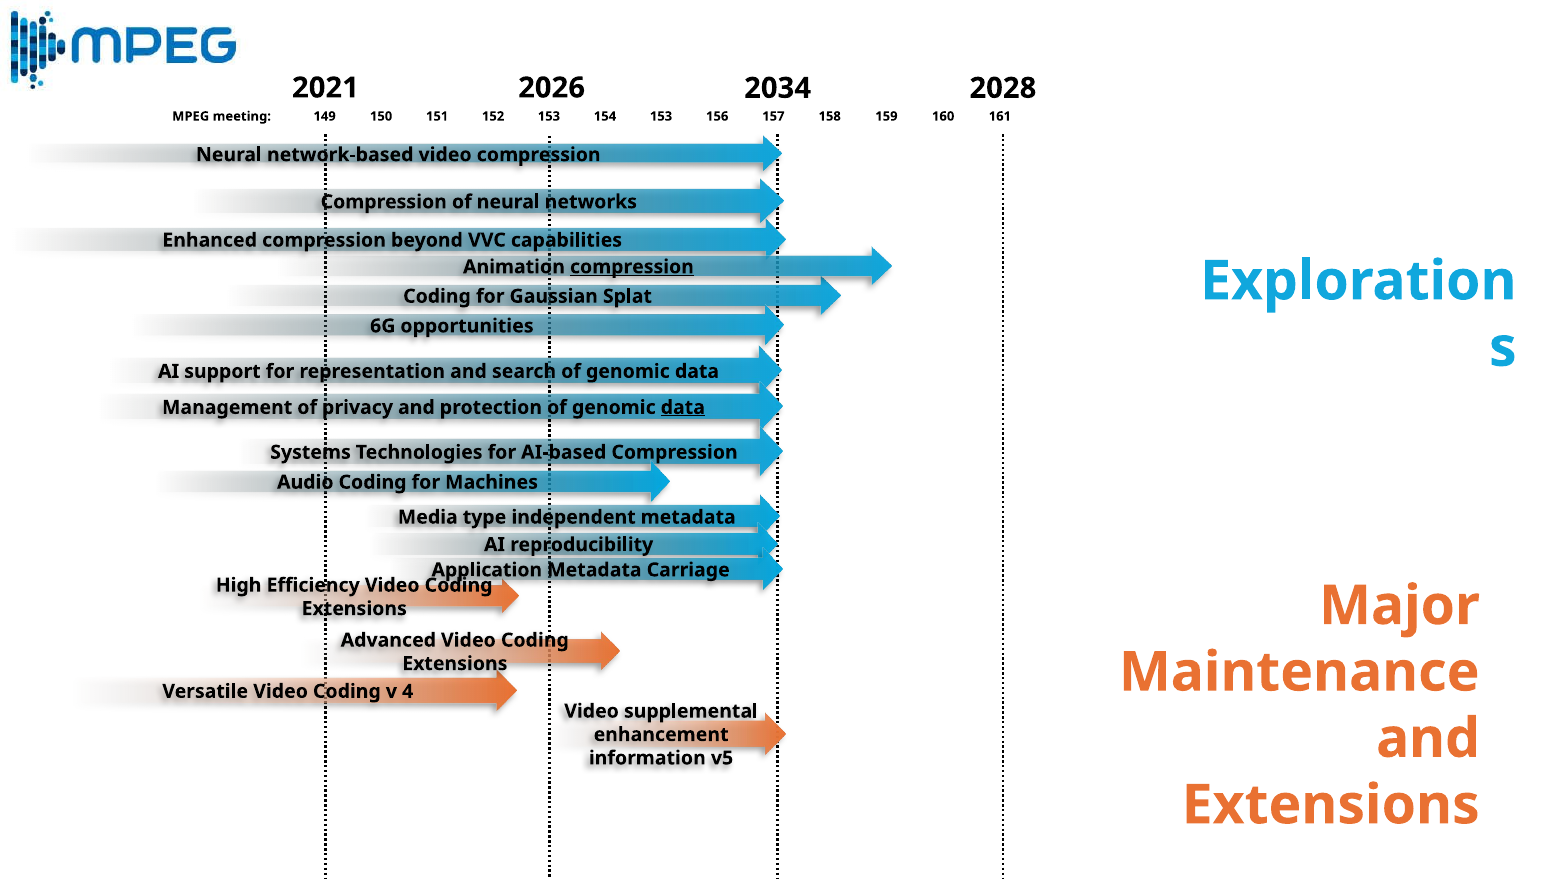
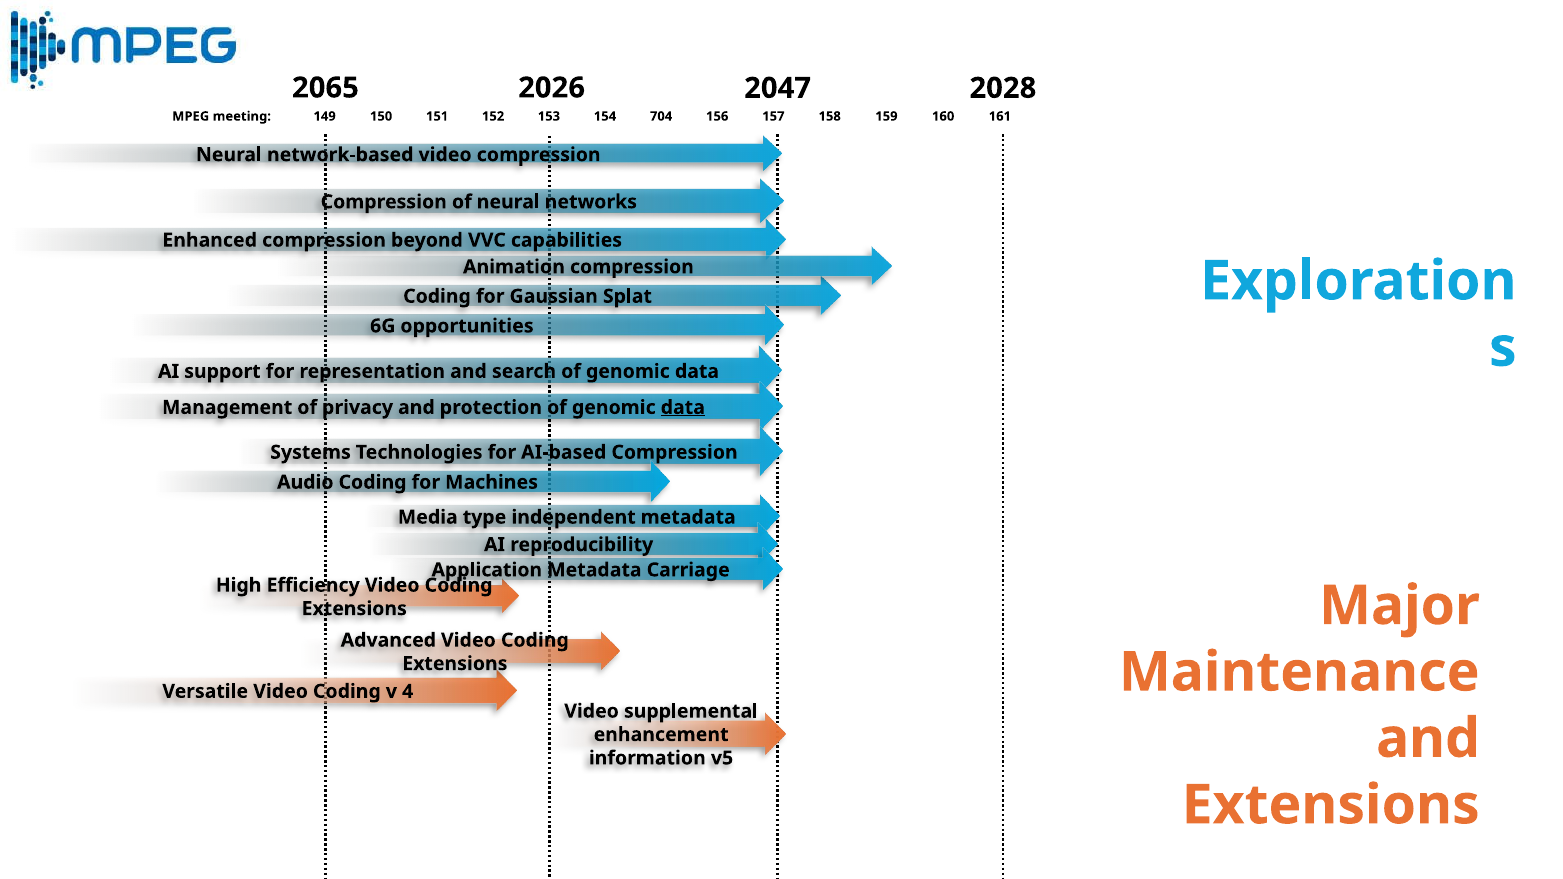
2021: 2021 -> 2065
2034: 2034 -> 2047
154 153: 153 -> 704
compression at (632, 267) underline: present -> none
